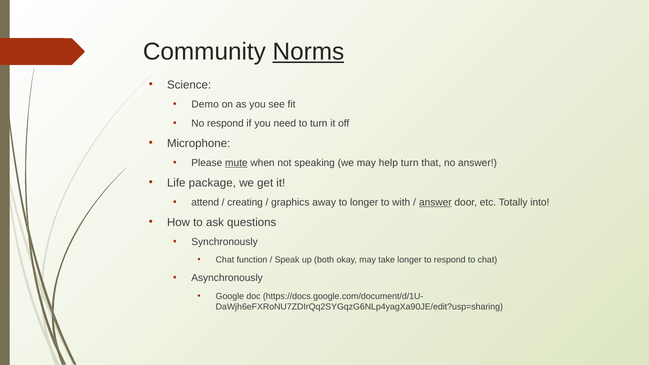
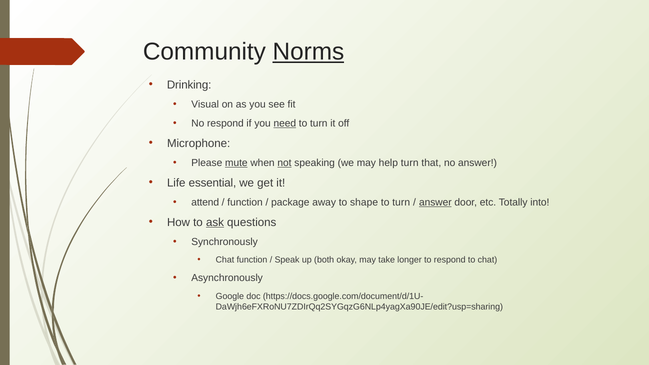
Science: Science -> Drinking
Demo: Demo -> Visual
need underline: none -> present
not underline: none -> present
package: package -> essential
creating at (245, 202): creating -> function
graphics: graphics -> package
to longer: longer -> shape
with at (401, 202): with -> turn
ask underline: none -> present
